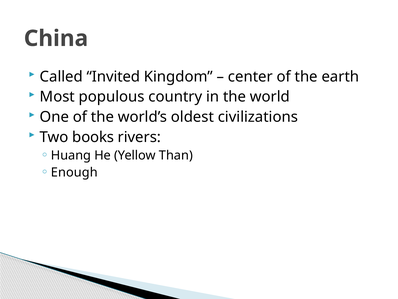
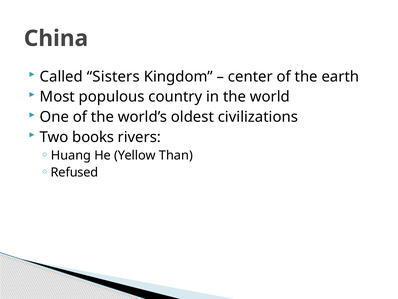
Invited: Invited -> Sisters
Enough: Enough -> Refused
